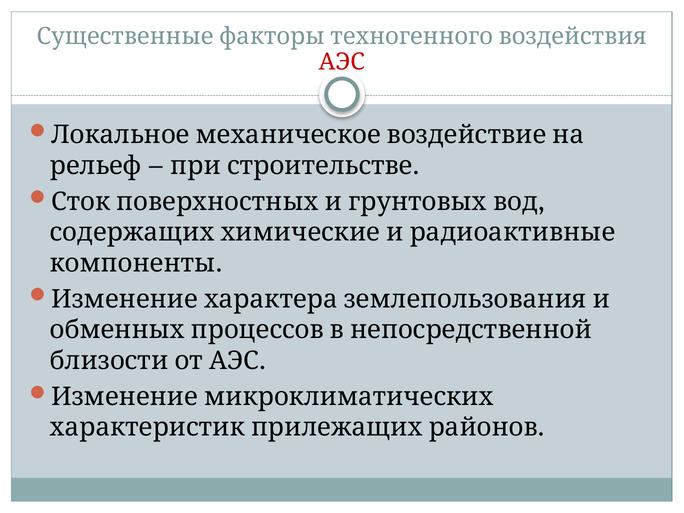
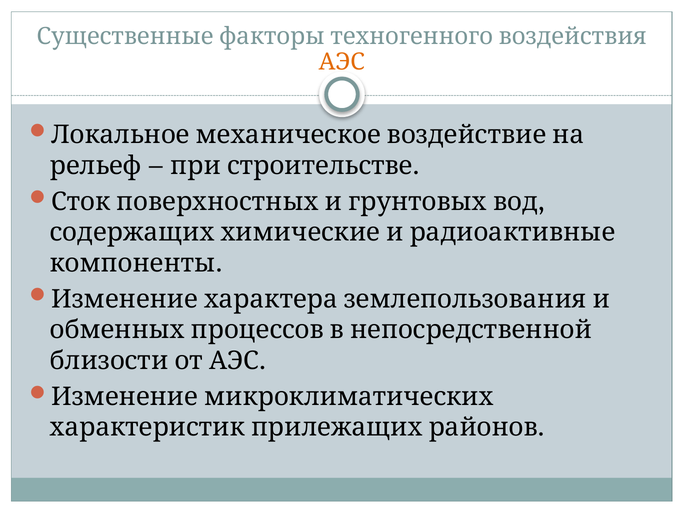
АЭС colour: red -> orange
